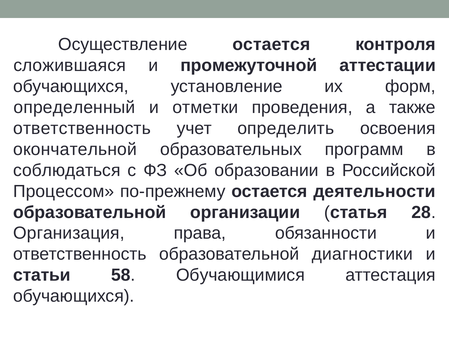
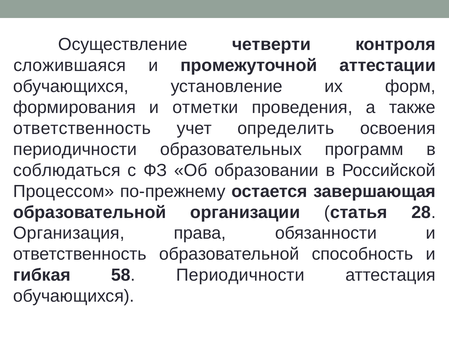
Осуществление остается: остается -> четверти
определенный: определенный -> формирования
окончательной at (75, 149): окончательной -> периодичности
деятельности: деятельности -> завершающая
диагностики: диагностики -> способность
статьи: статьи -> гибкая
58 Обучающимися: Обучающимися -> Периодичности
